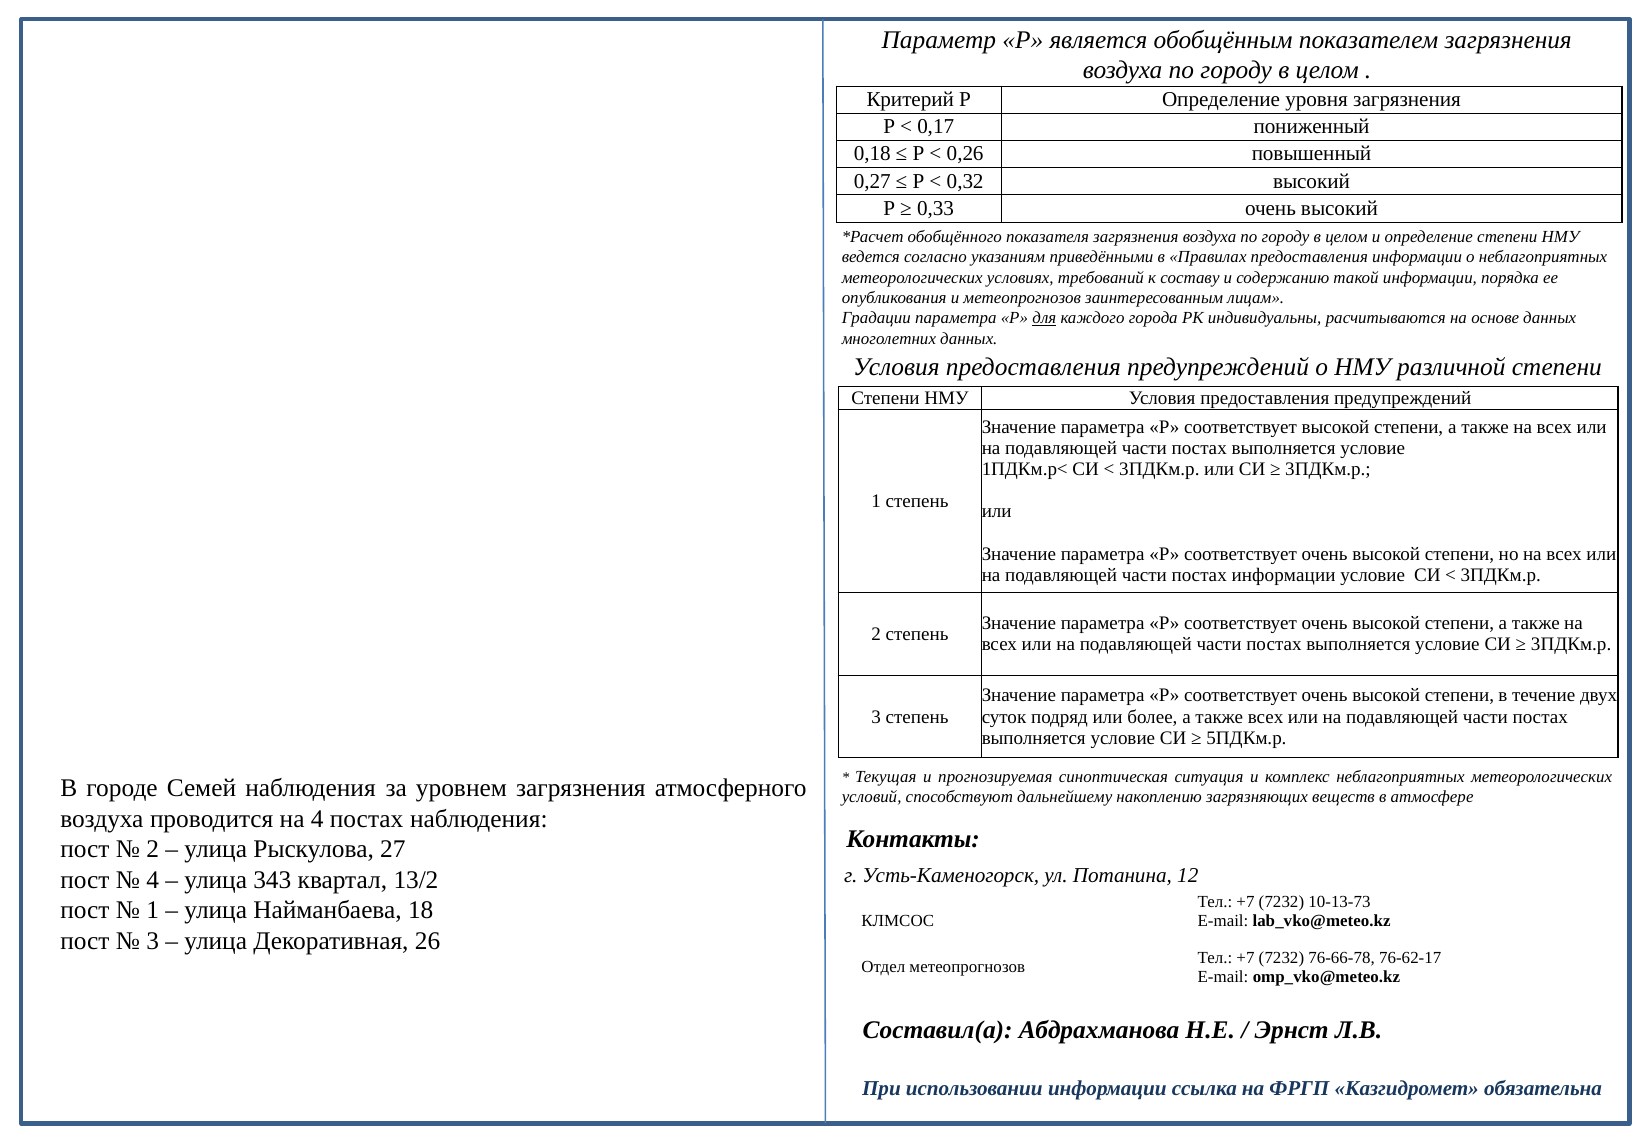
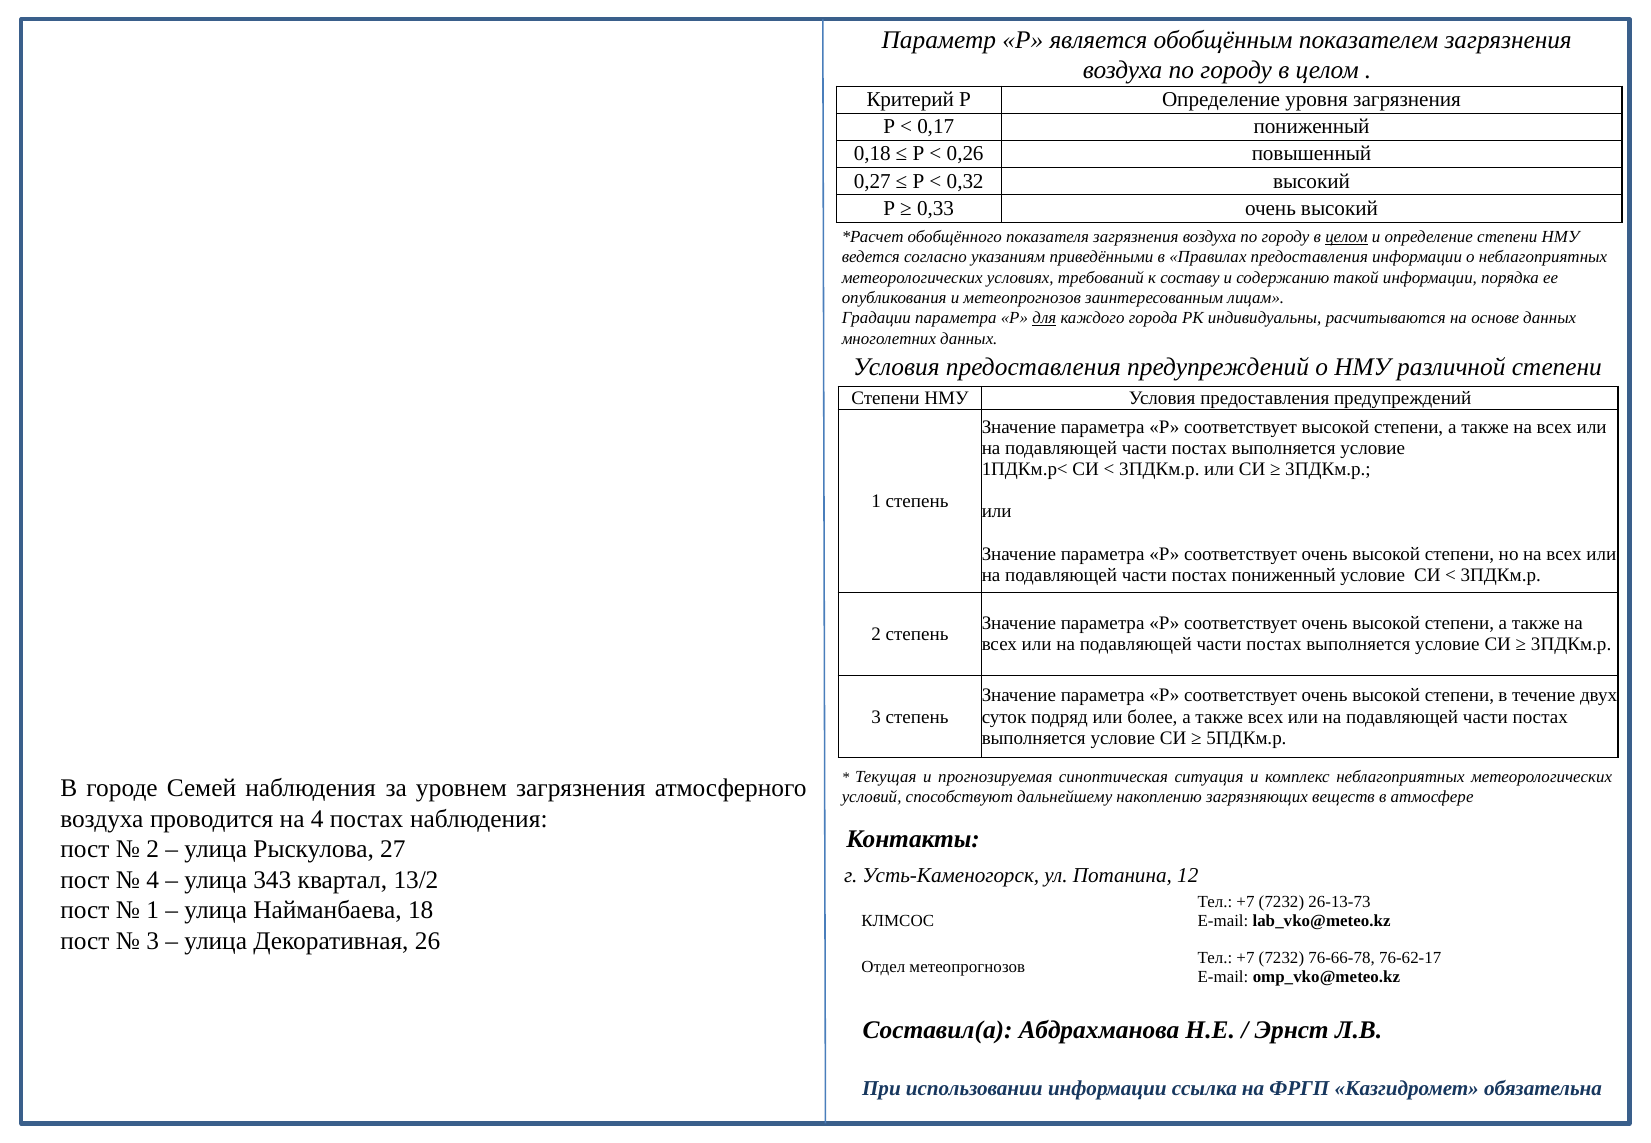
целом at (1347, 237) underline: none -> present
постах информации: информации -> пониженный
10-13-73: 10-13-73 -> 26-13-73
